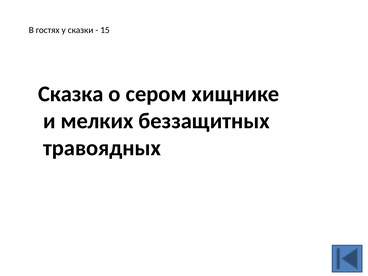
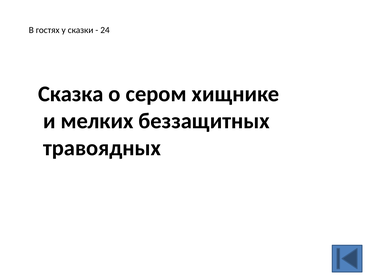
15: 15 -> 24
